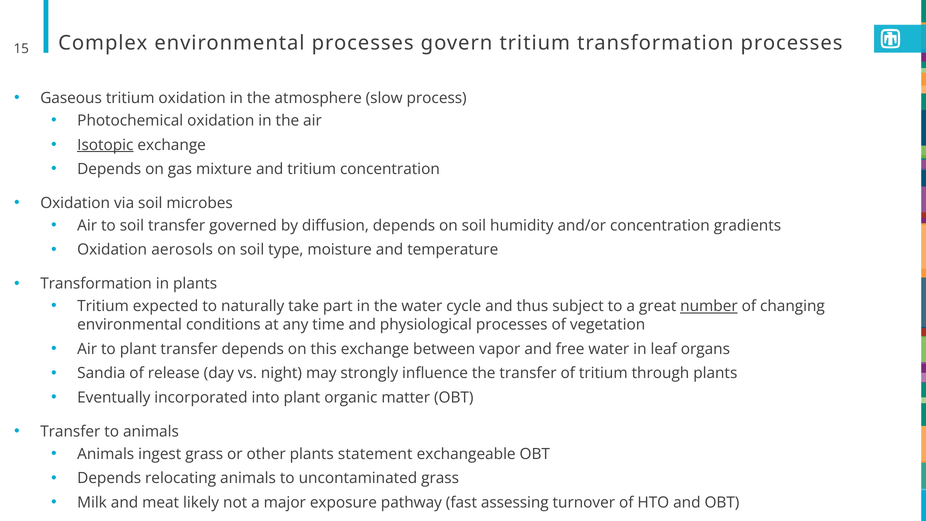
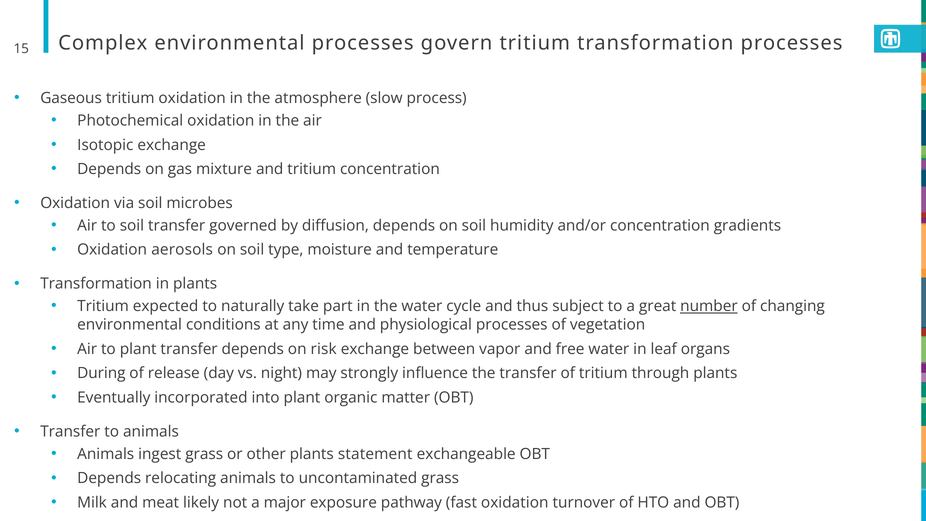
Isotopic underline: present -> none
this: this -> risk
Sandia: Sandia -> During
fast assessing: assessing -> oxidation
